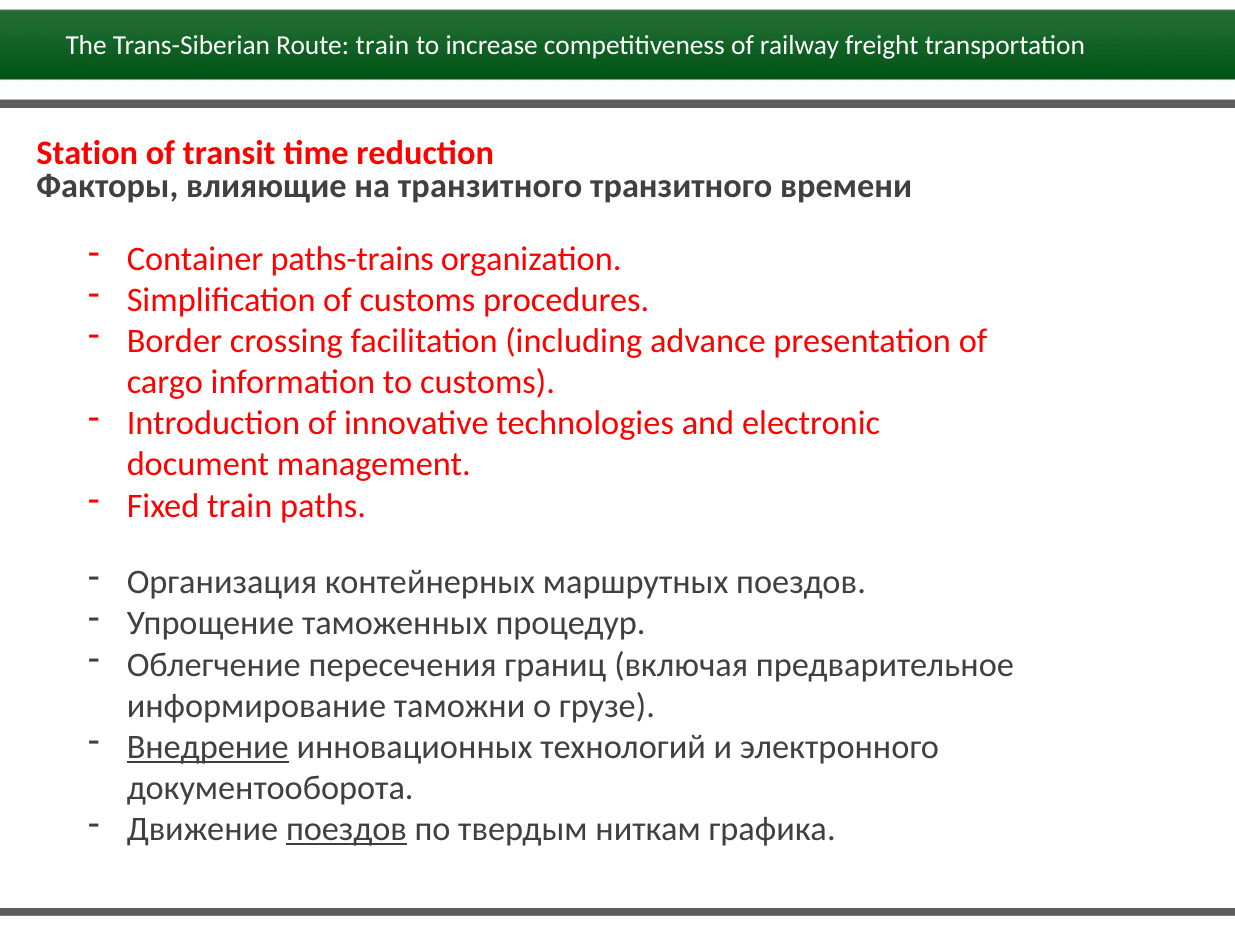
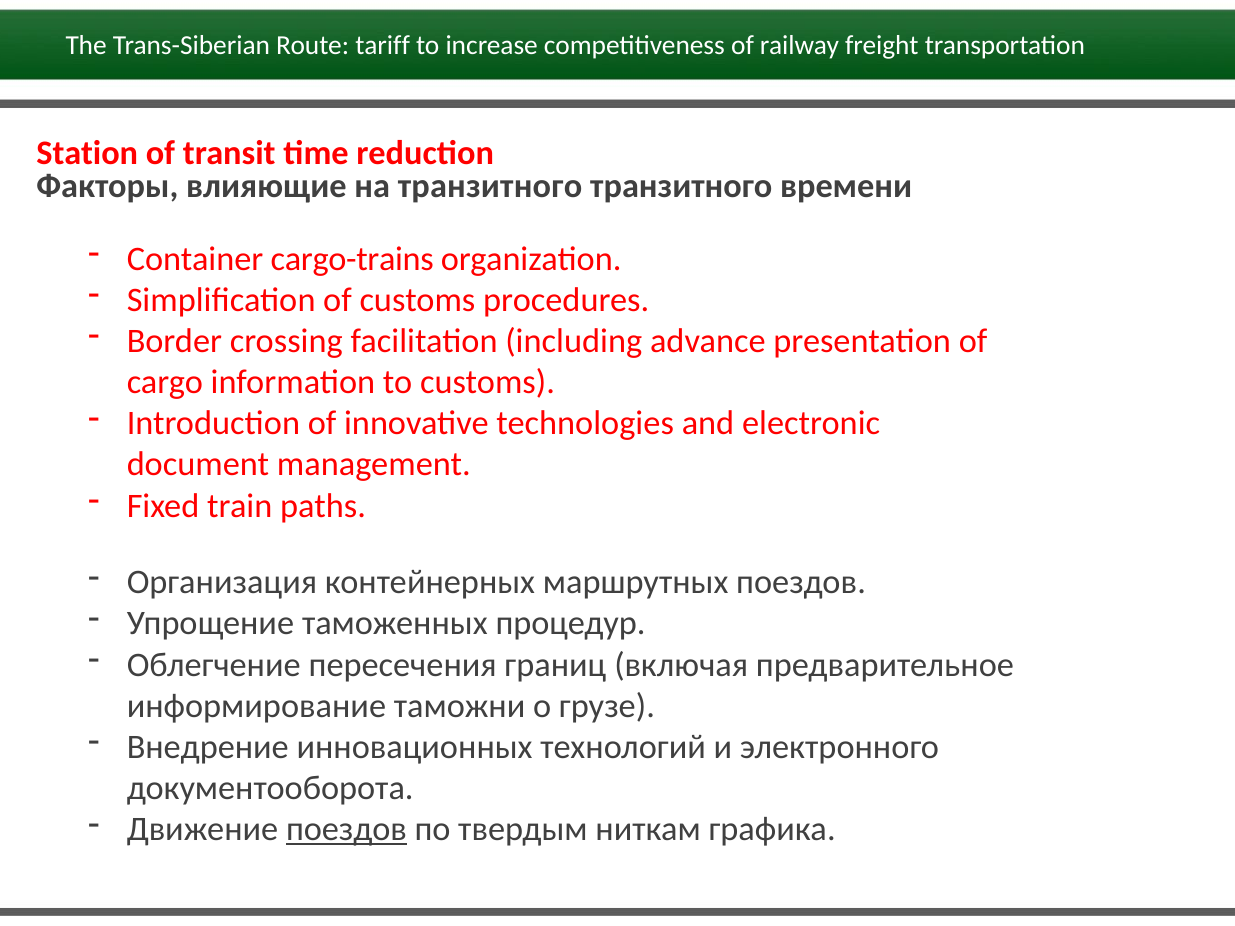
Route train: train -> tariff
paths-trains: paths-trains -> cargo-trains
Внедрение underline: present -> none
